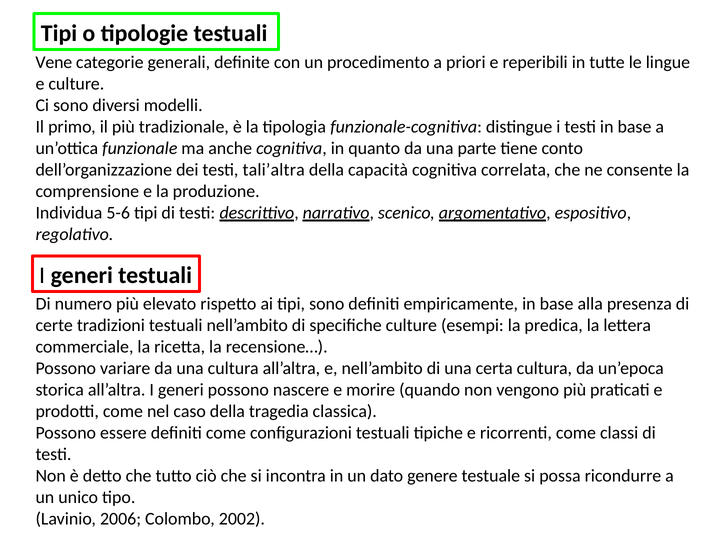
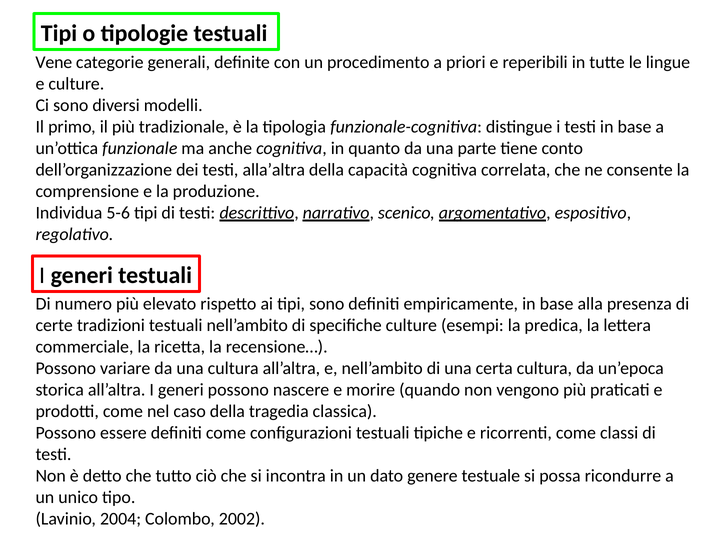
tali’altra: tali’altra -> alla’altra
2006: 2006 -> 2004
